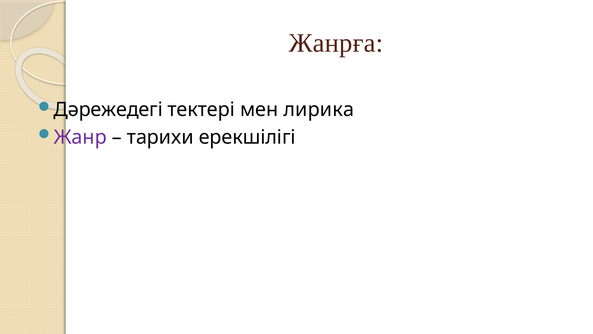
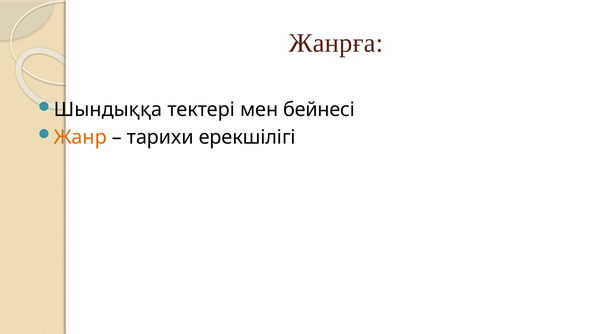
Дәрежедегі: Дәрежедегі -> Шындыққа
лирика: лирика -> бейнесі
Жанр colour: purple -> orange
